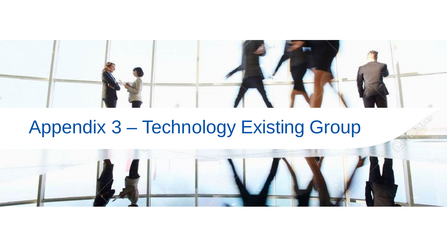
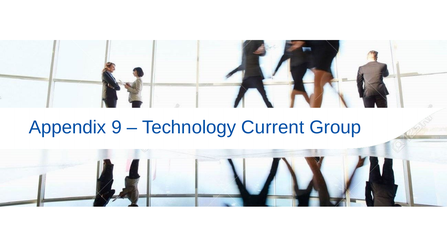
3: 3 -> 9
Existing: Existing -> Current
